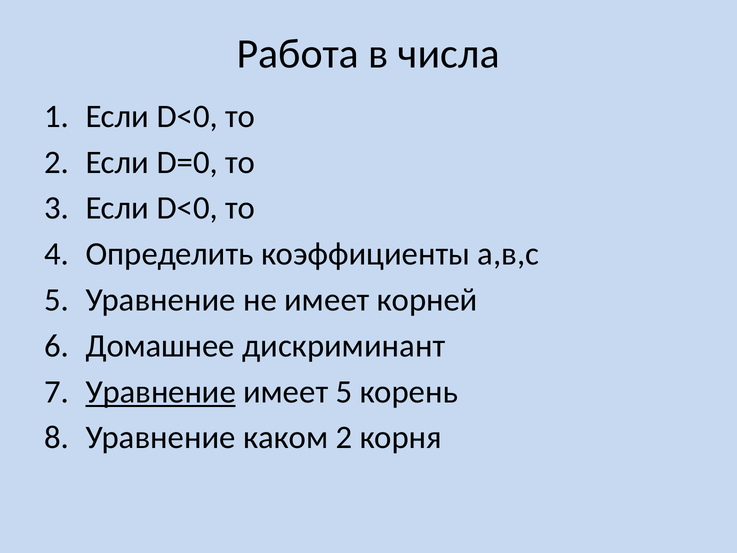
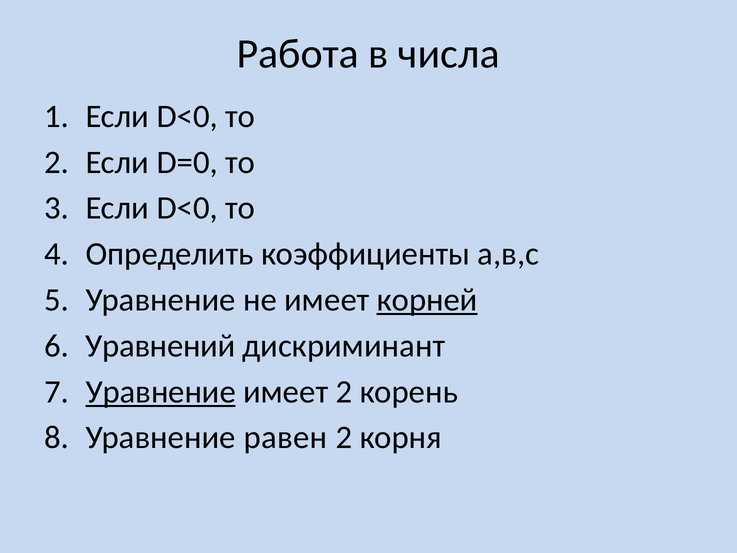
корней underline: none -> present
Домашнее: Домашнее -> Уравнений
имеет 5: 5 -> 2
каком: каком -> равен
